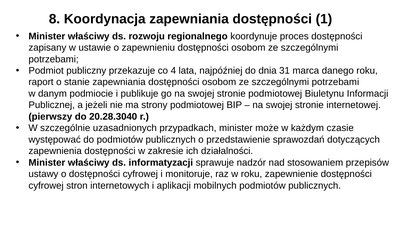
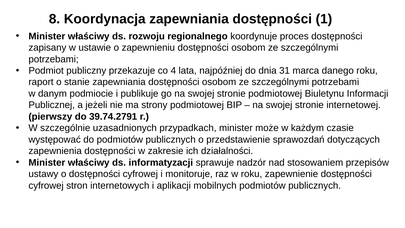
20.28.3040: 20.28.3040 -> 39.74.2791
